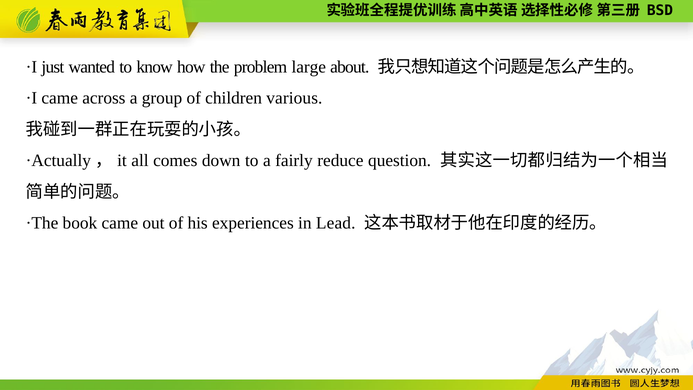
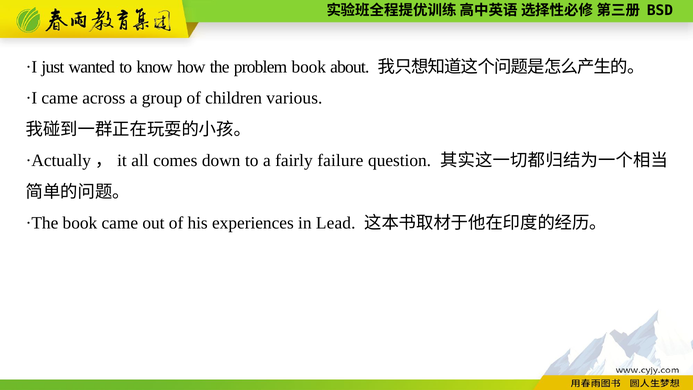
problem large: large -> book
reduce: reduce -> failure
